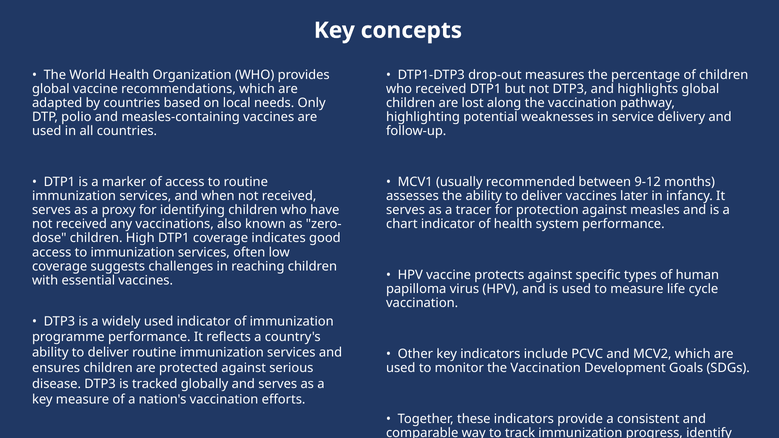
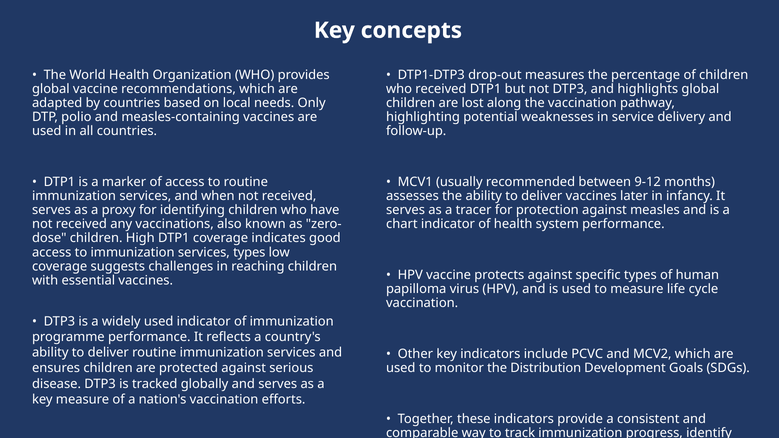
services often: often -> types
monitor the Vaccination: Vaccination -> Distribution
